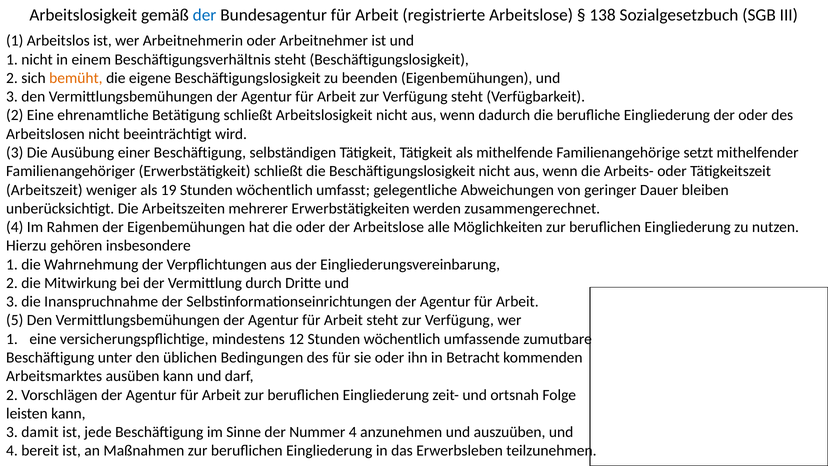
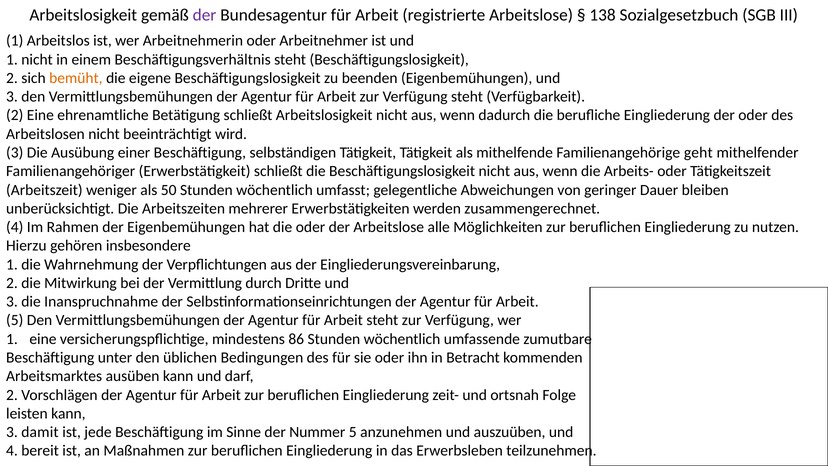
der at (205, 15) colour: blue -> purple
setzt: setzt -> geht
19: 19 -> 50
12: 12 -> 86
Nummer 4: 4 -> 5
